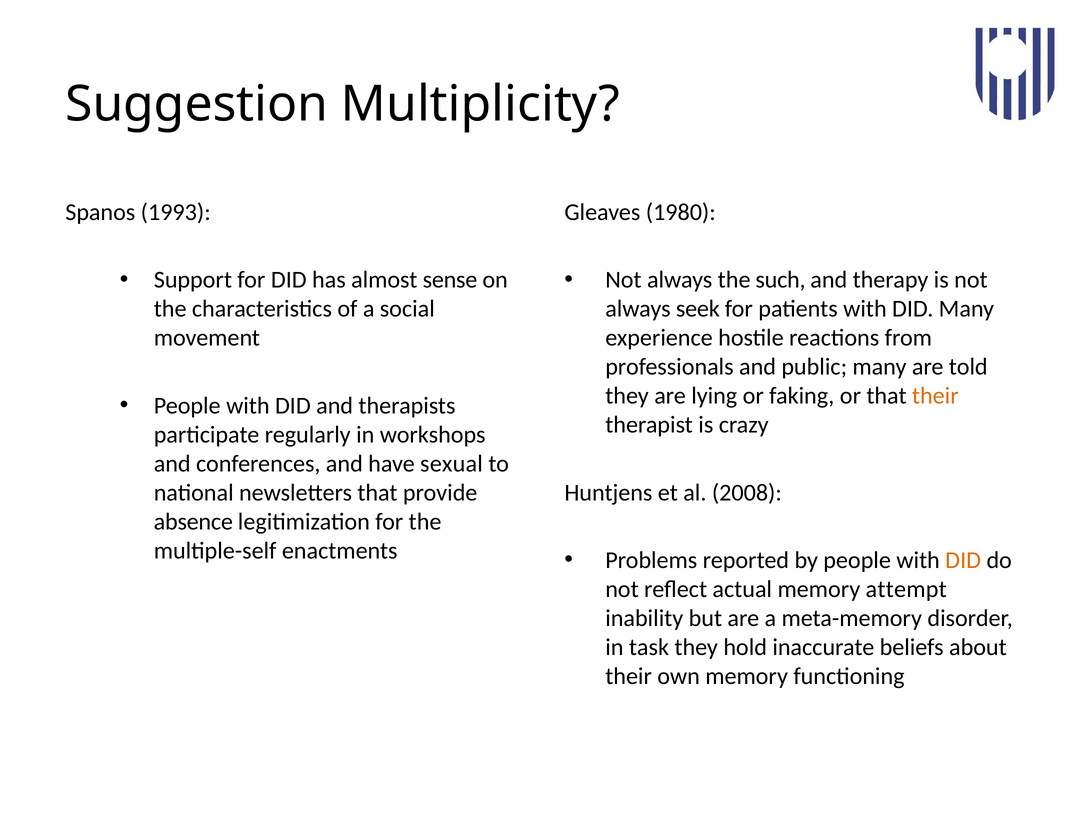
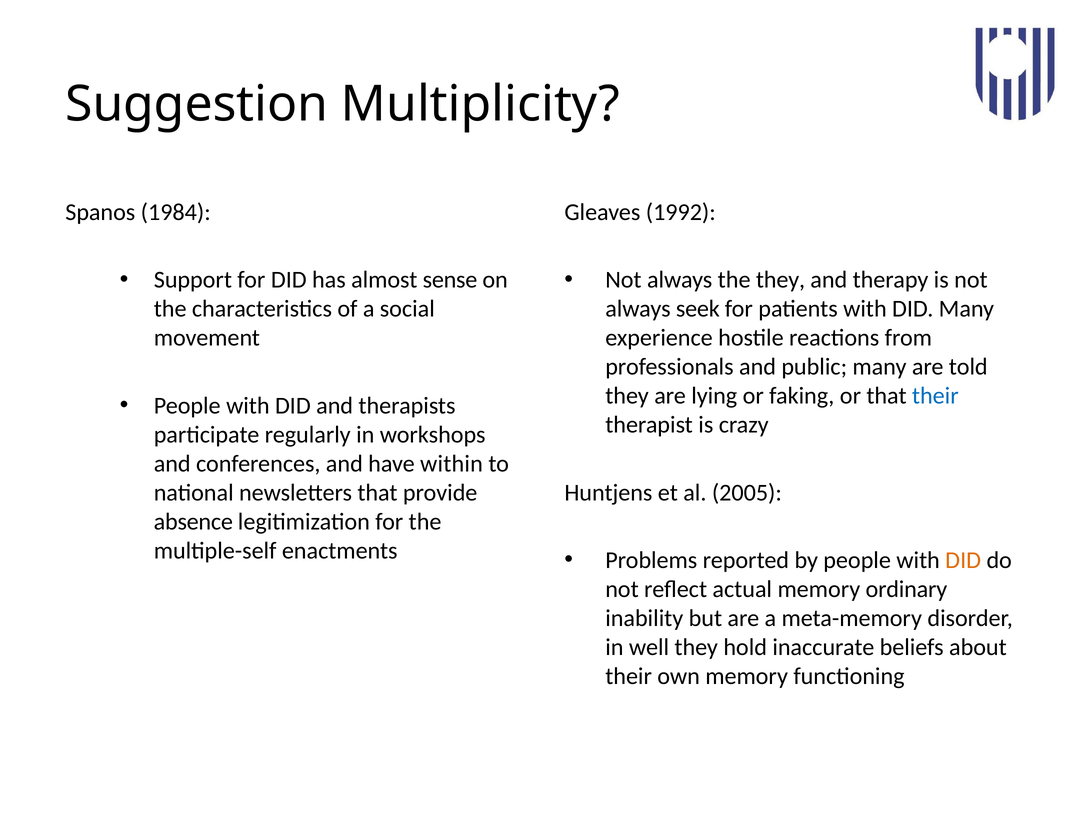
1993: 1993 -> 1984
1980: 1980 -> 1992
the such: such -> they
their at (935, 396) colour: orange -> blue
sexual: sexual -> within
2008: 2008 -> 2005
attempt: attempt -> ordinary
task: task -> well
